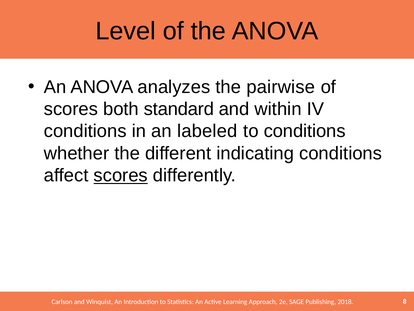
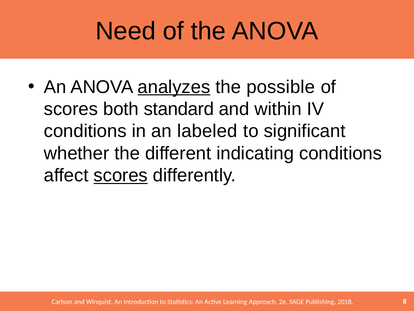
Level: Level -> Need
analyzes underline: none -> present
pairwise: pairwise -> possible
to conditions: conditions -> significant
